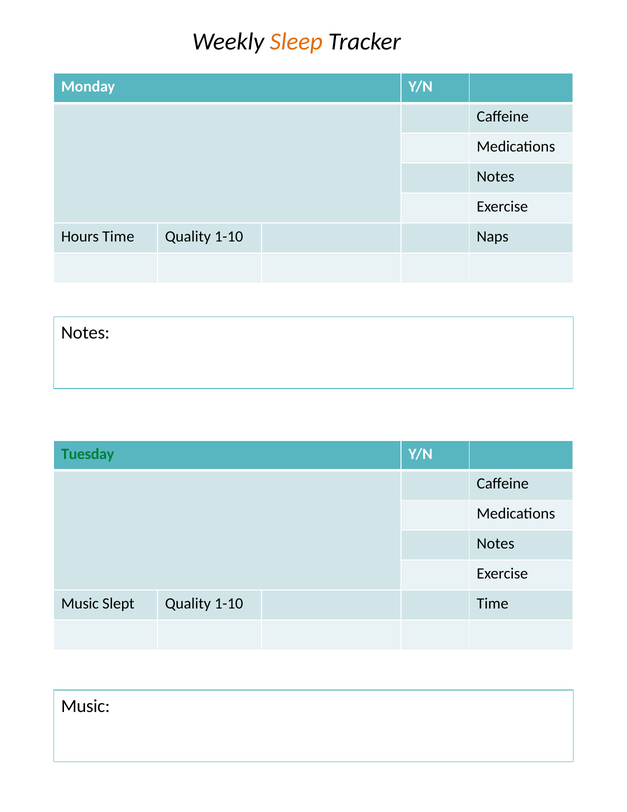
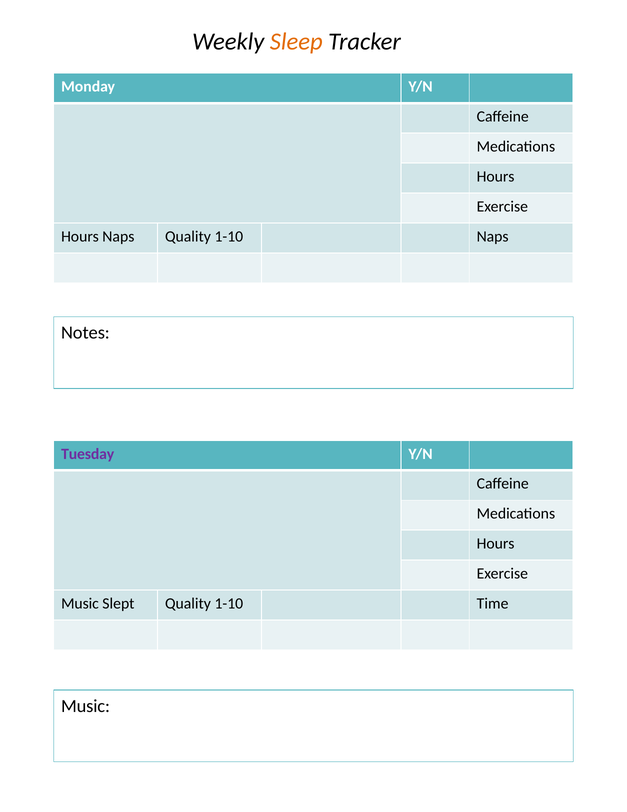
Notes at (496, 176): Notes -> Hours
Hours Time: Time -> Naps
Tuesday colour: green -> purple
Notes at (496, 543): Notes -> Hours
